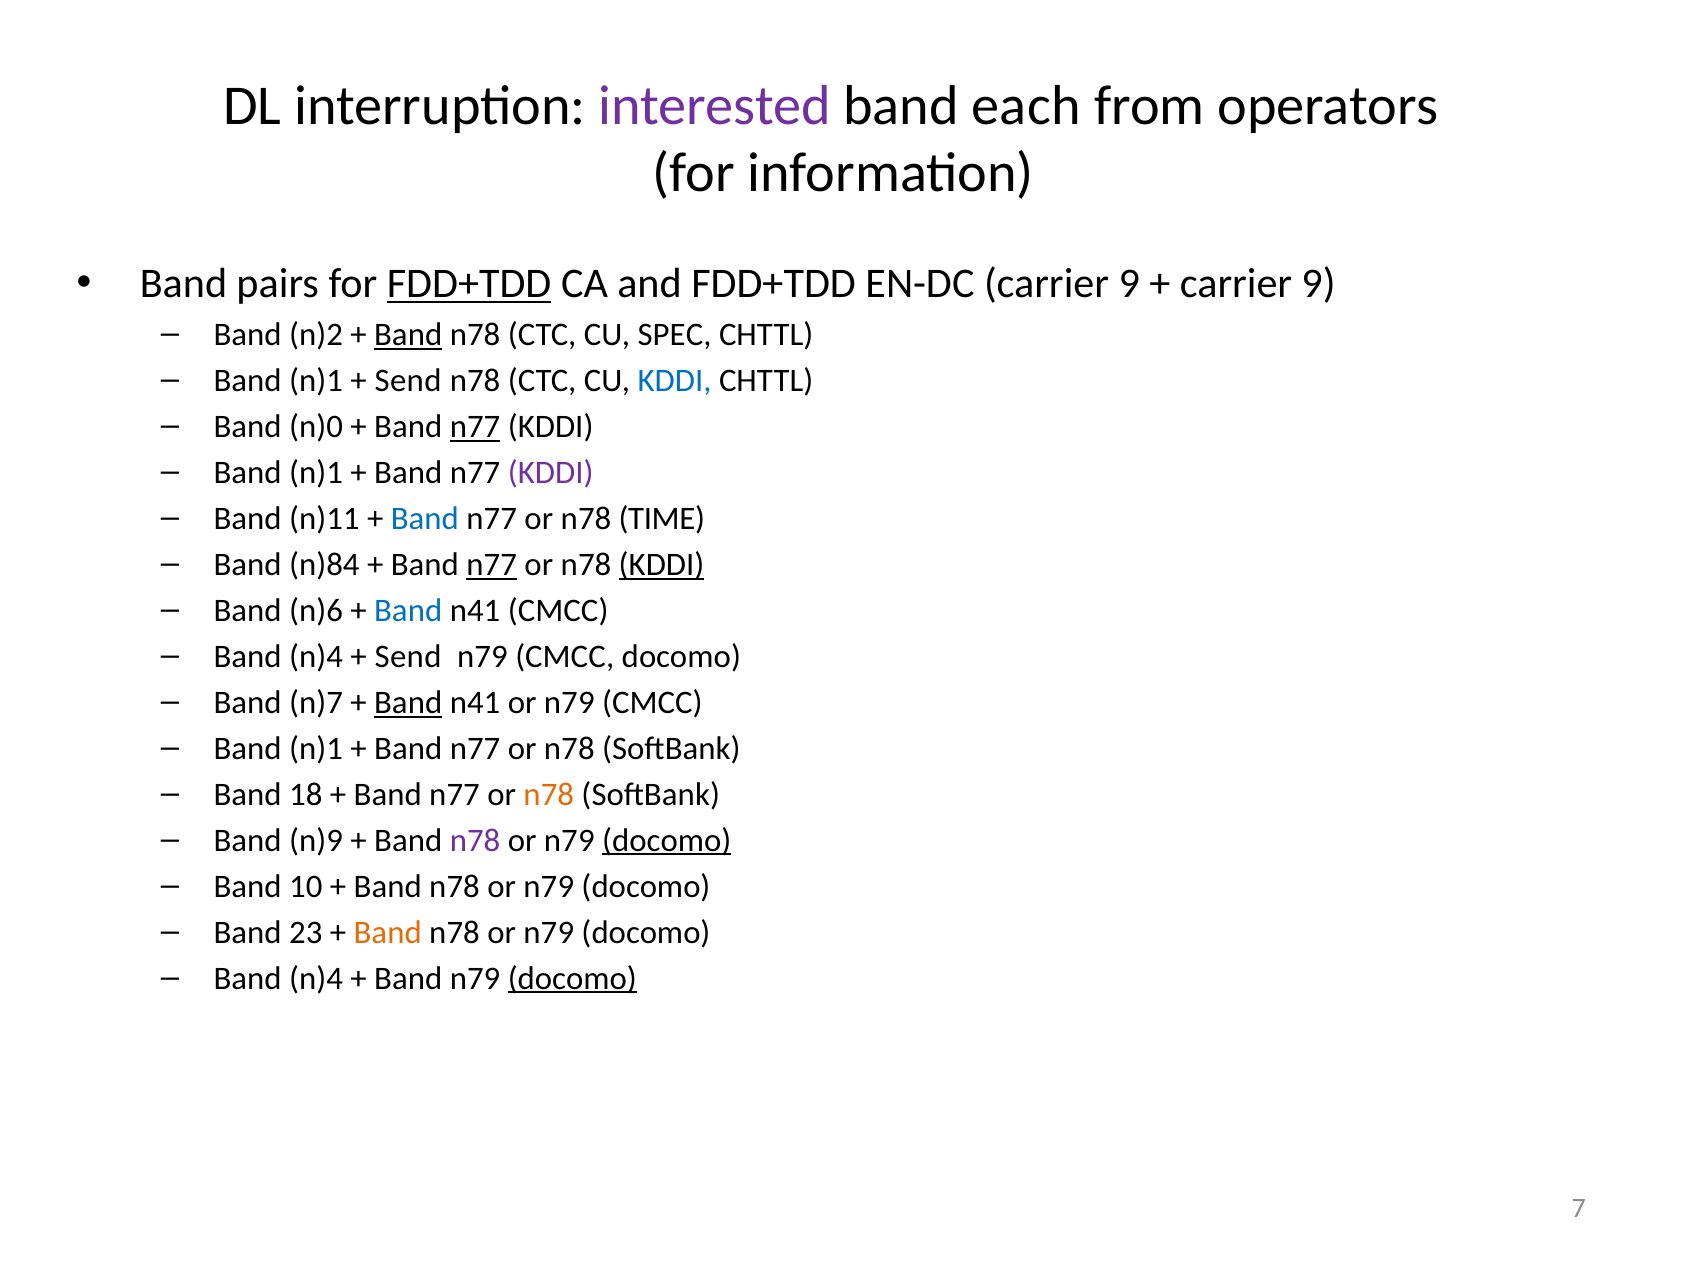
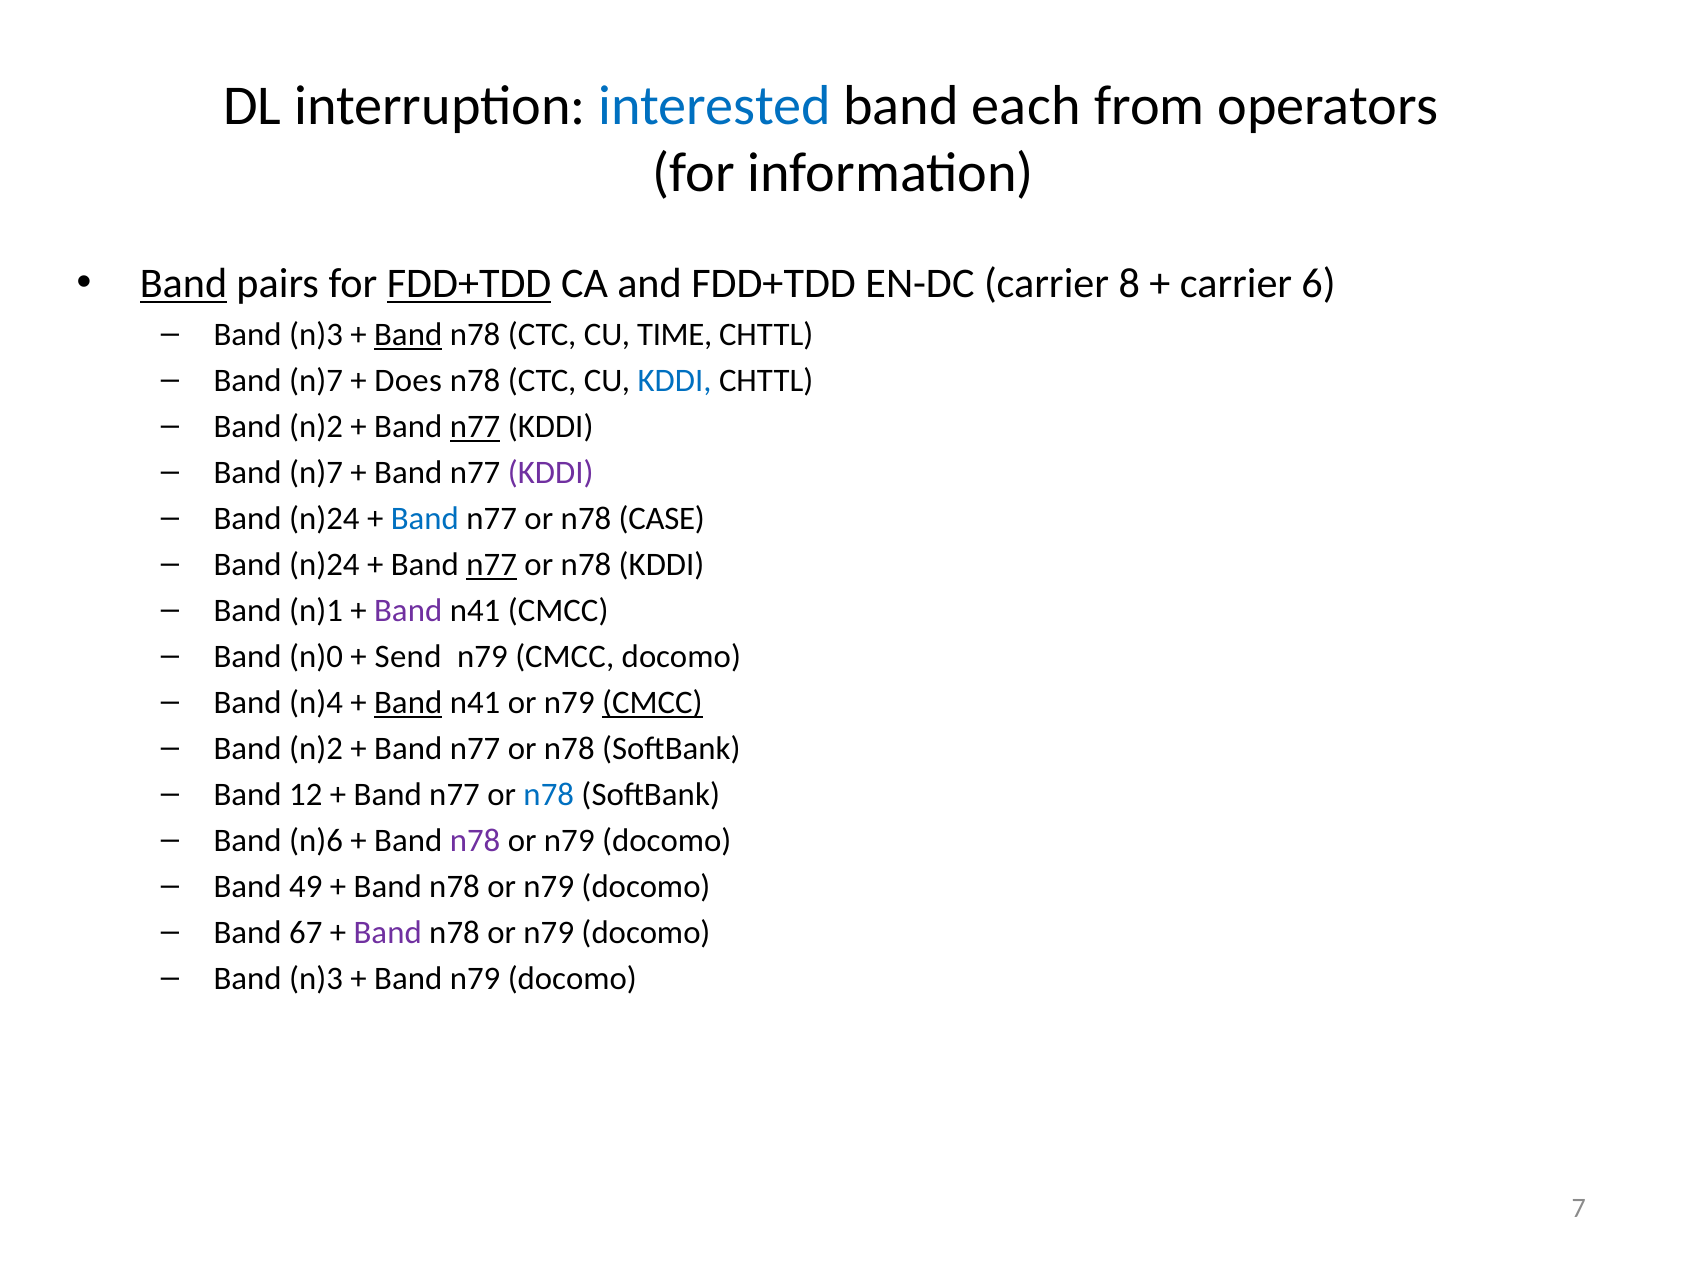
interested colour: purple -> blue
Band at (184, 284) underline: none -> present
EN-DC carrier 9: 9 -> 8
9 at (1319, 284): 9 -> 6
n)2 at (316, 335): n)2 -> n)3
SPEC: SPEC -> TIME
n)1 at (316, 381): n)1 -> n)7
Send at (408, 381): Send -> Does
n)0 at (316, 427): n)0 -> n)2
n)1 at (316, 473): n)1 -> n)7
n)11 at (324, 519): n)11 -> n)24
TIME: TIME -> CASE
n)84 at (324, 565): n)84 -> n)24
KDDI at (662, 565) underline: present -> none
n)6: n)6 -> n)1
Band at (408, 611) colour: blue -> purple
n)4 at (316, 657): n)4 -> n)0
n)7: n)7 -> n)4
CMCC at (652, 703) underline: none -> present
n)1 at (316, 749): n)1 -> n)2
18: 18 -> 12
n78 at (549, 795) colour: orange -> blue
n)9: n)9 -> n)6
docomo at (667, 841) underline: present -> none
10: 10 -> 49
23: 23 -> 67
Band at (388, 932) colour: orange -> purple
n)4 at (316, 978): n)4 -> n)3
docomo at (572, 978) underline: present -> none
